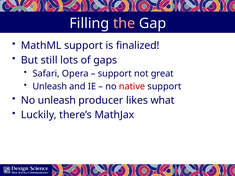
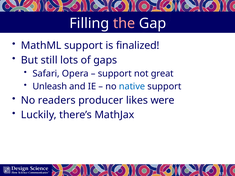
native colour: red -> blue
No unleash: unleash -> readers
what: what -> were
